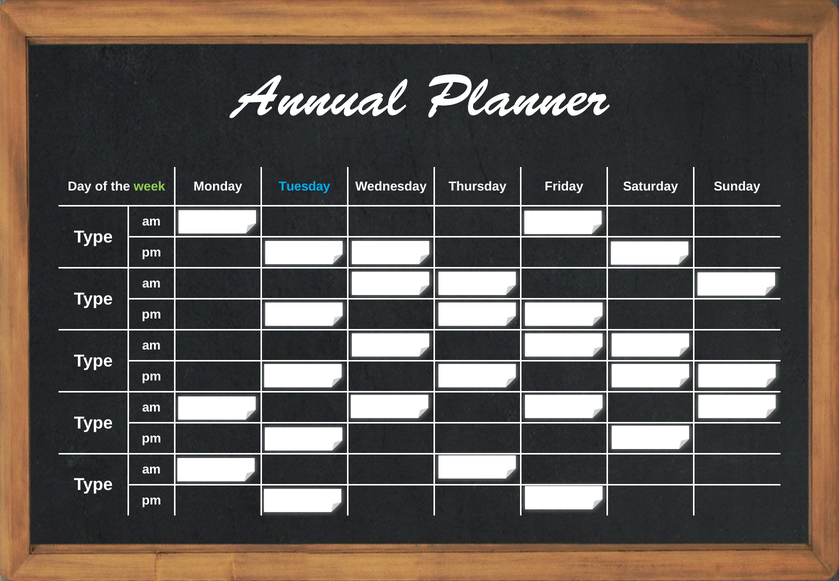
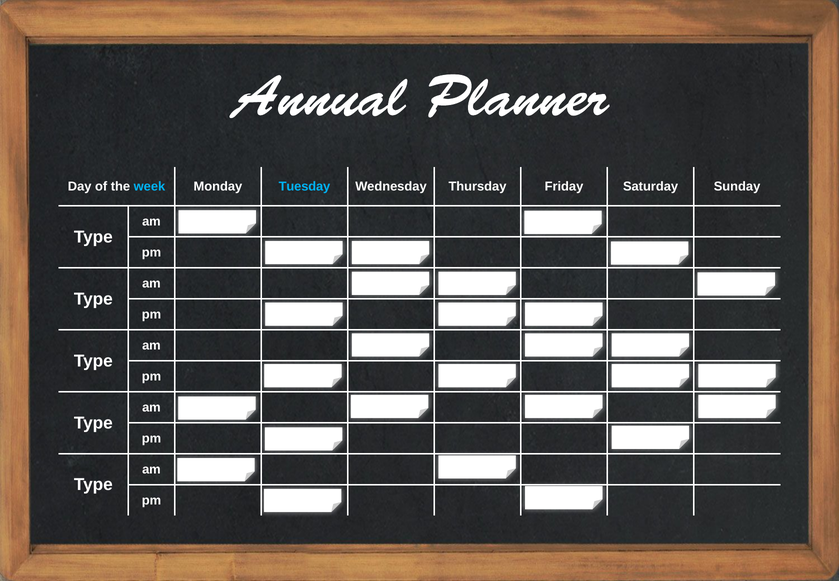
week colour: light green -> light blue
